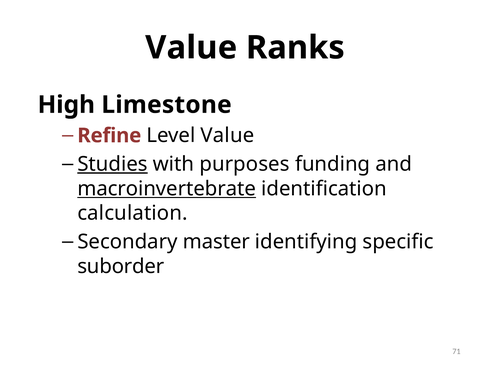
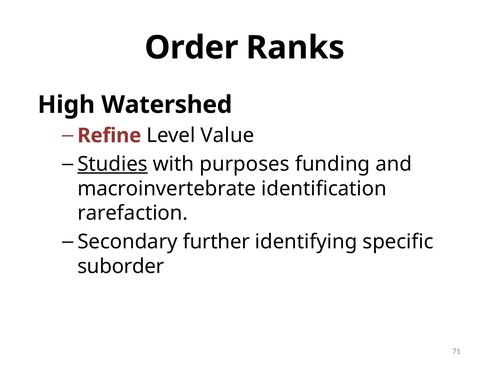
Value at (191, 48): Value -> Order
Limestone: Limestone -> Watershed
macroinvertebrate underline: present -> none
calculation: calculation -> rarefaction
master: master -> further
